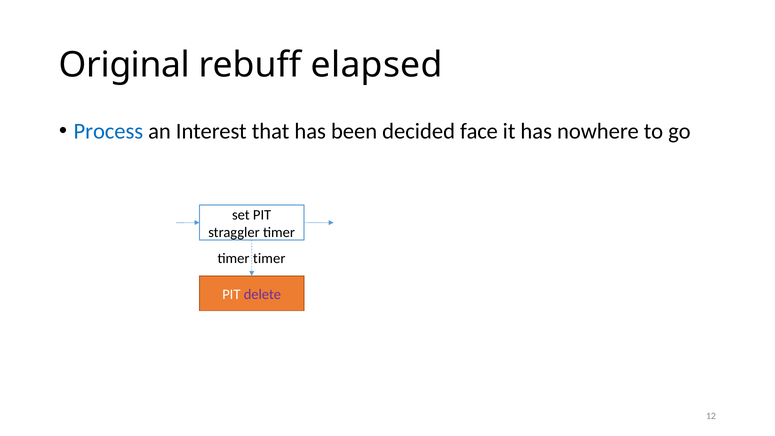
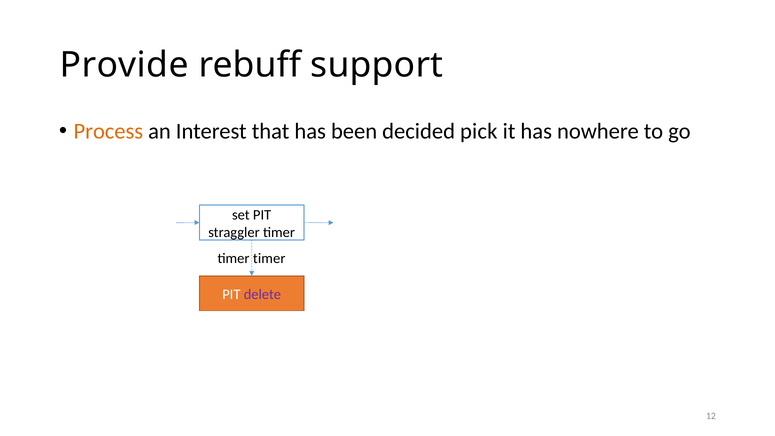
Original: Original -> Provide
elapsed: elapsed -> support
Process colour: blue -> orange
face: face -> pick
